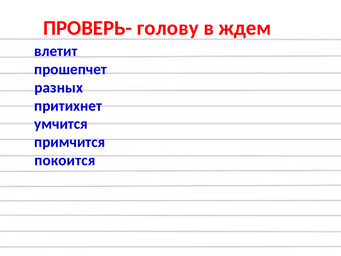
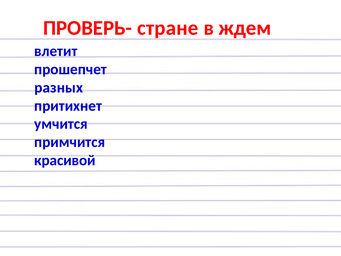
голову: голову -> стране
покоится: покоится -> красивой
